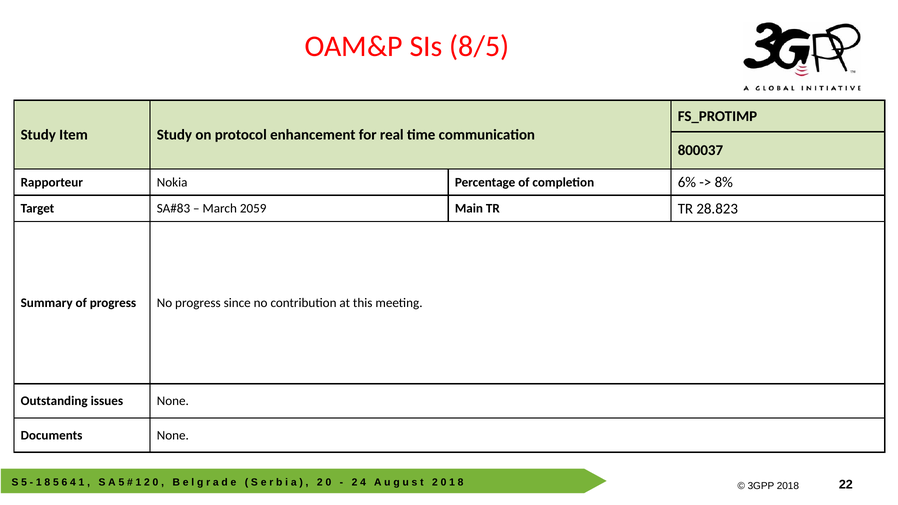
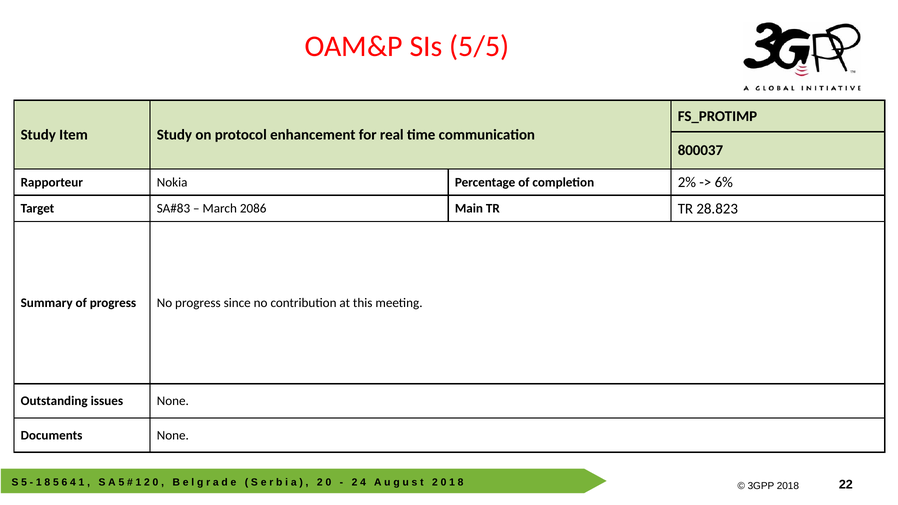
8/5: 8/5 -> 5/5
6%: 6% -> 2%
8%: 8% -> 6%
2059: 2059 -> 2086
